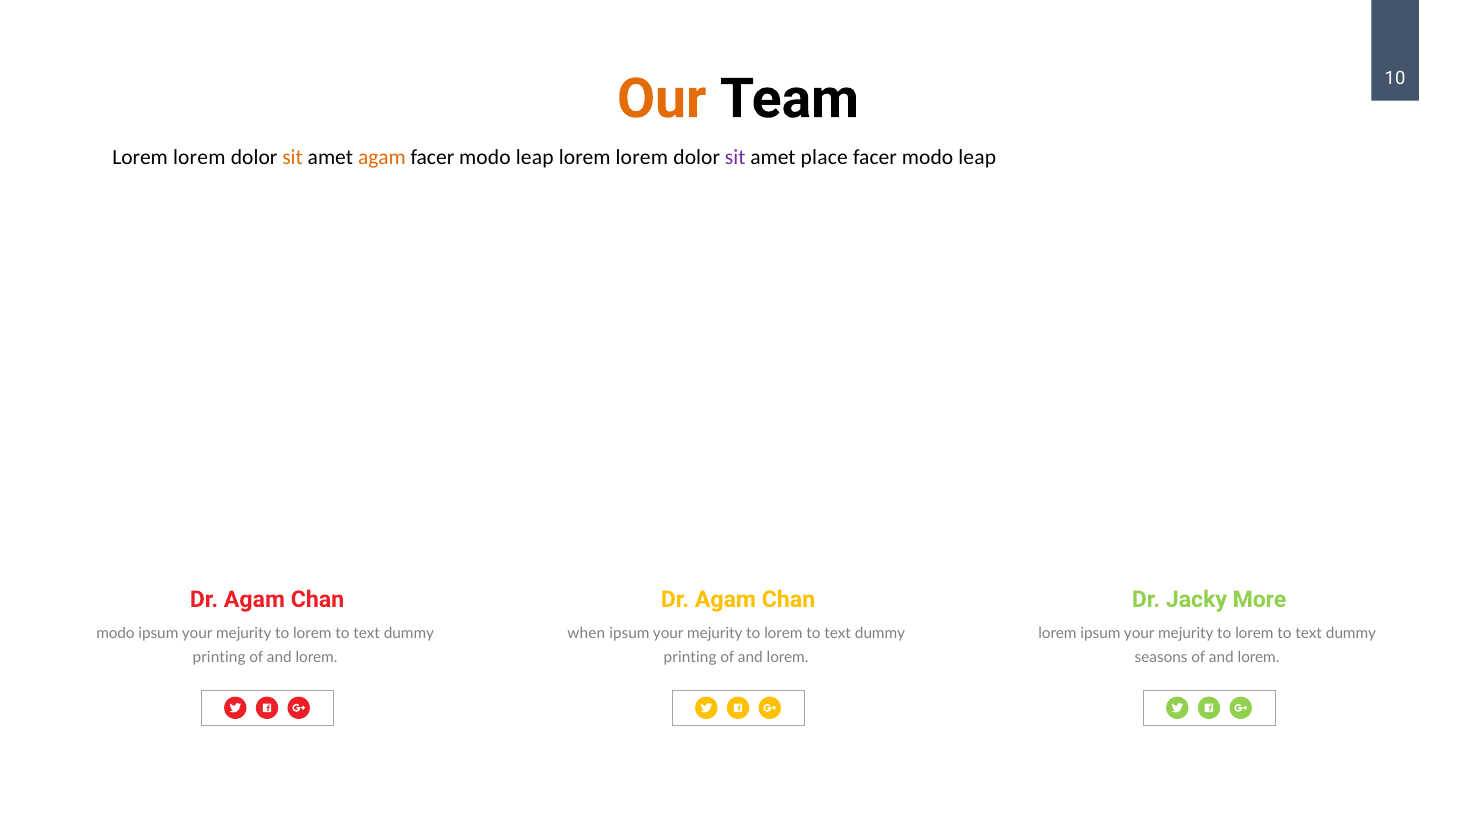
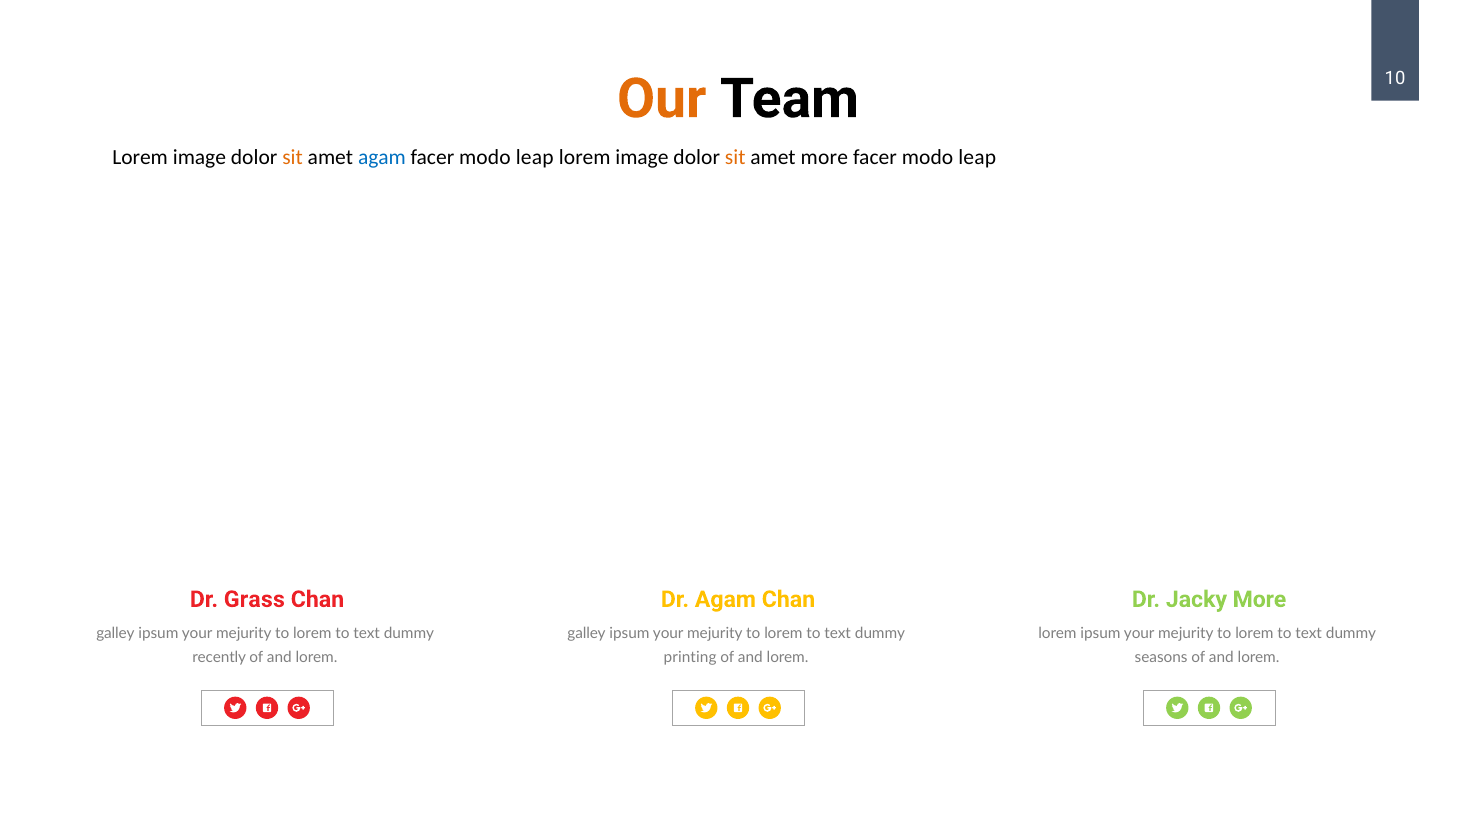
lorem at (199, 157): lorem -> image
agam at (382, 157) colour: orange -> blue
lorem at (642, 157): lorem -> image
sit at (735, 157) colour: purple -> orange
amet place: place -> more
Agam at (254, 599): Agam -> Grass
modo at (115, 633): modo -> galley
when at (586, 633): when -> galley
printing at (219, 658): printing -> recently
